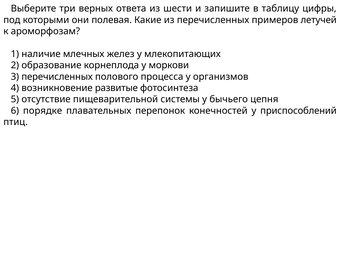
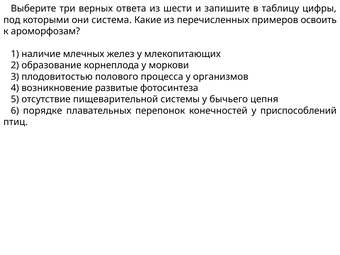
полевая: полевая -> система
летучей: летучей -> освоить
3 перечисленных: перечисленных -> плодовитостью
